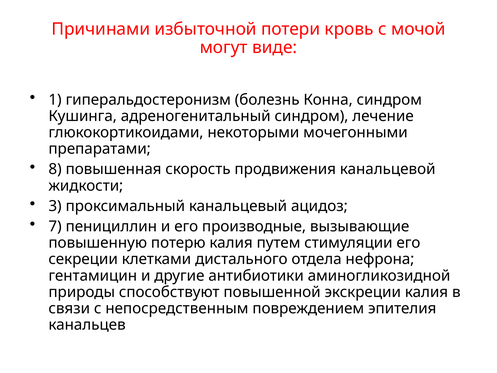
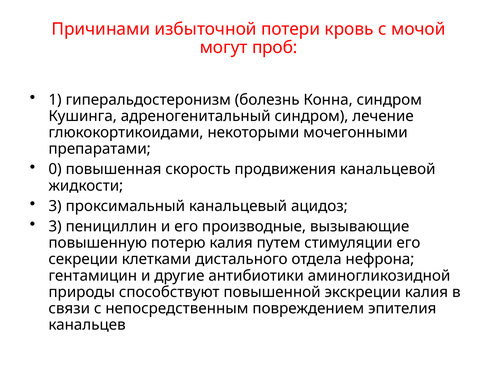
виде: виде -> проб
8: 8 -> 0
7 at (55, 226): 7 -> 3
